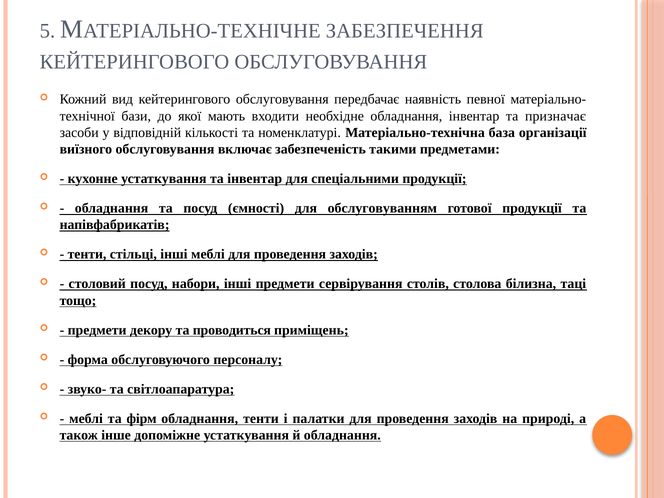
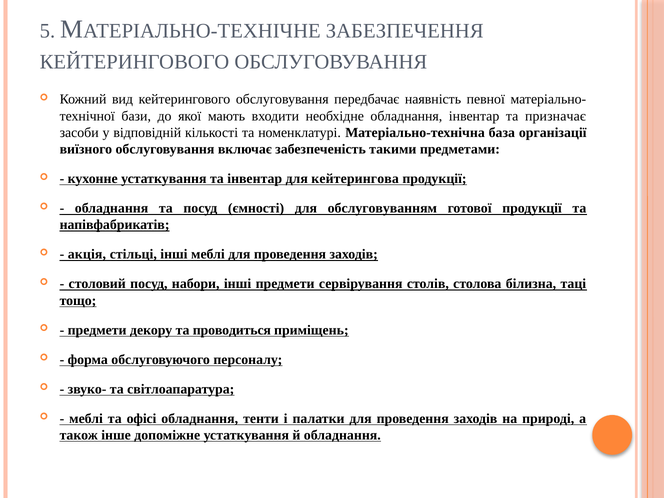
спеціальними: спеціальними -> кейтерингова
тенти at (87, 254): тенти -> акція
фірм: фірм -> офісі
